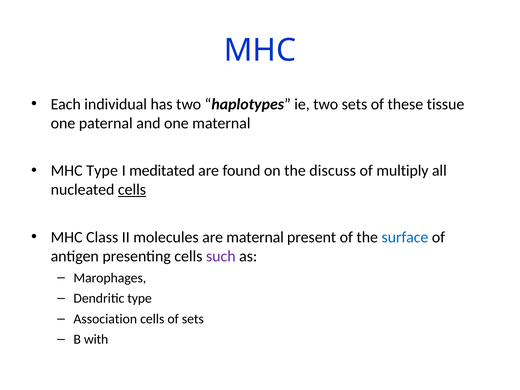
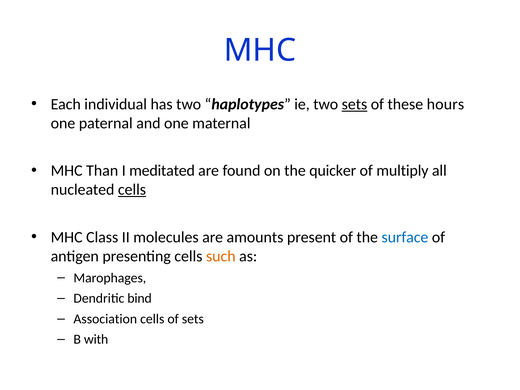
sets at (354, 104) underline: none -> present
tissue: tissue -> hours
MHC Type: Type -> Than
discuss: discuss -> quicker
are maternal: maternal -> amounts
such colour: purple -> orange
Dendritic type: type -> bind
